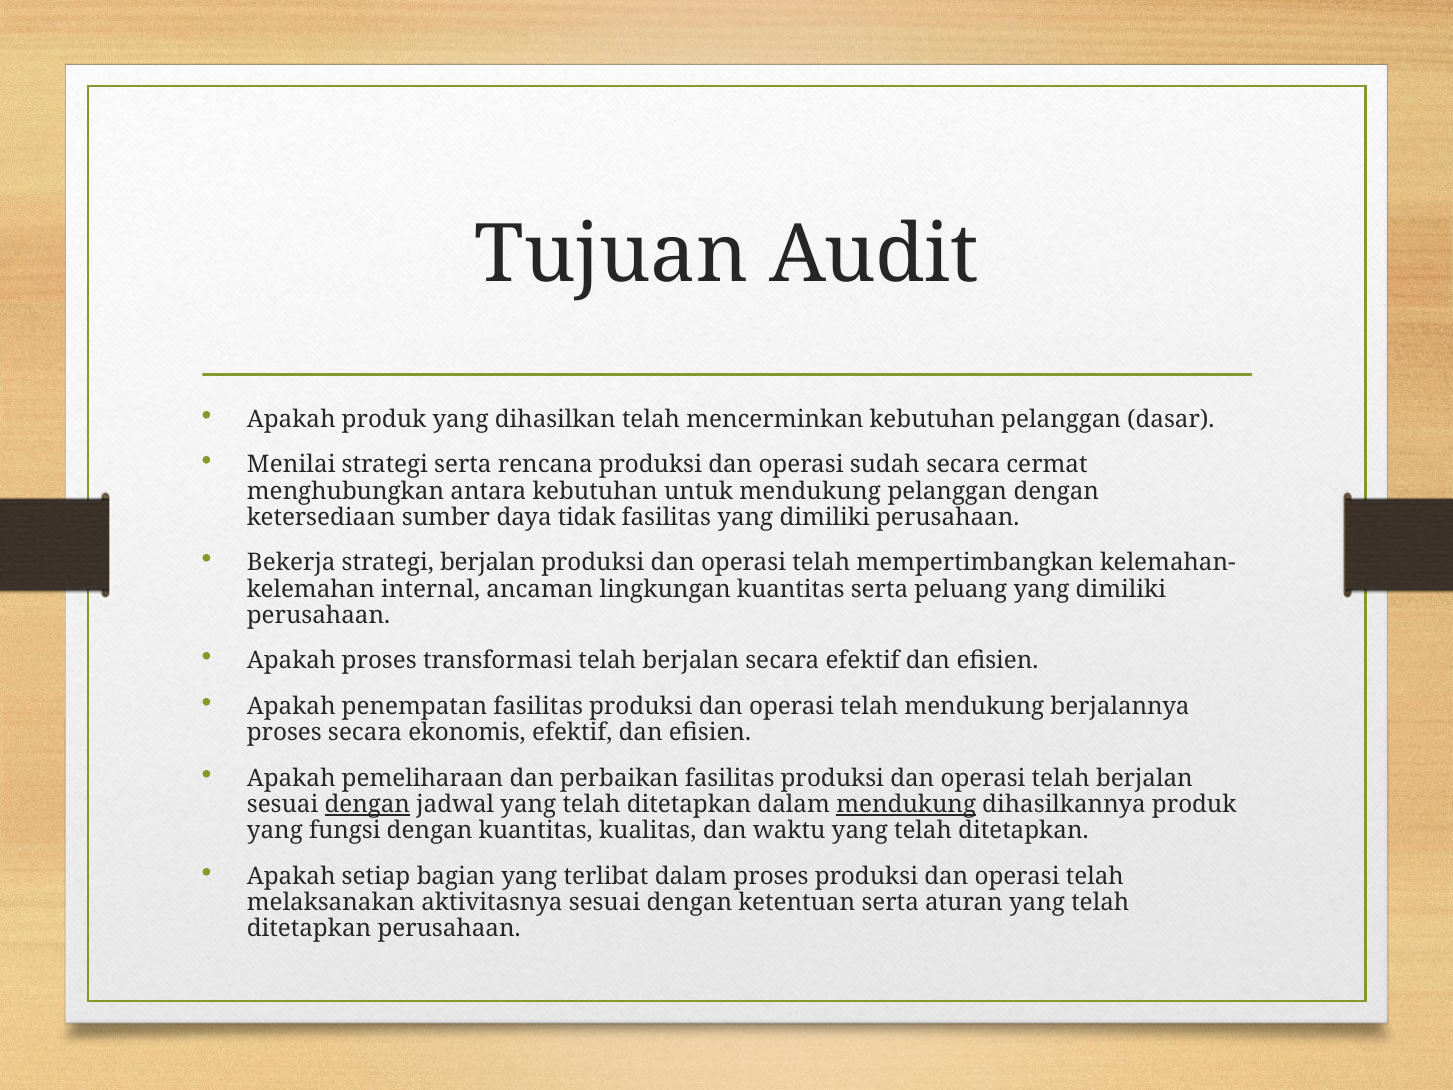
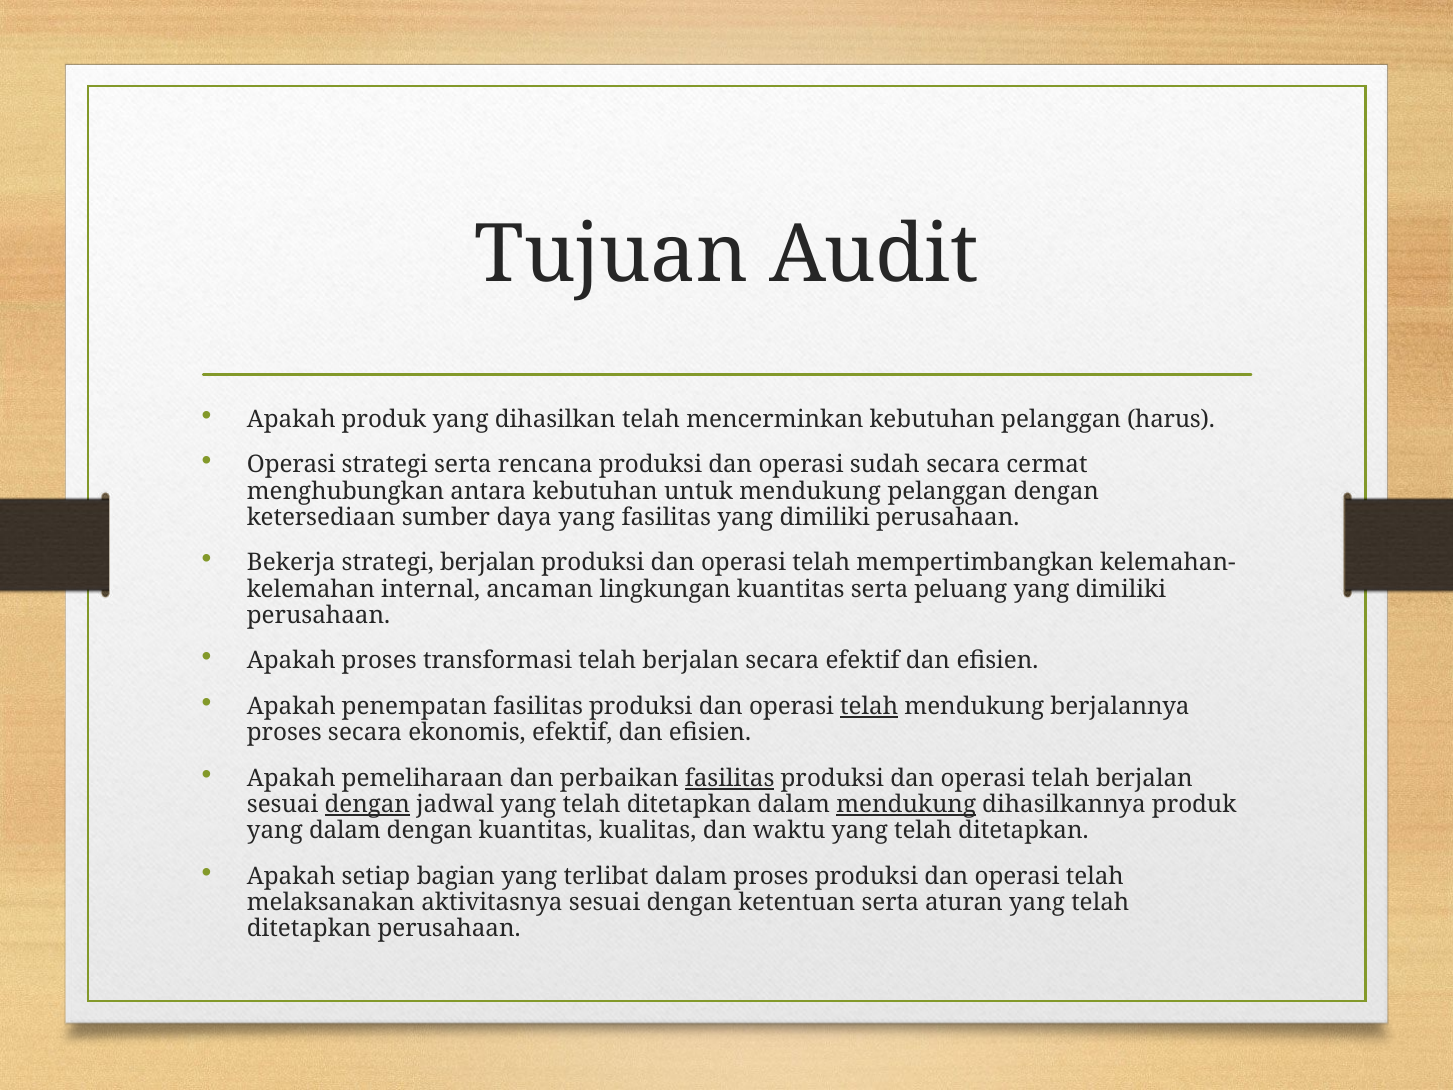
dasar: dasar -> harus
Menilai at (291, 465): Menilai -> Operasi
daya tidak: tidak -> yang
telah at (869, 707) underline: none -> present
fasilitas at (730, 778) underline: none -> present
yang fungsi: fungsi -> dalam
